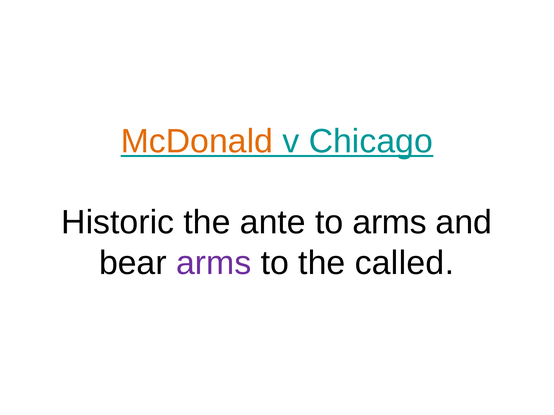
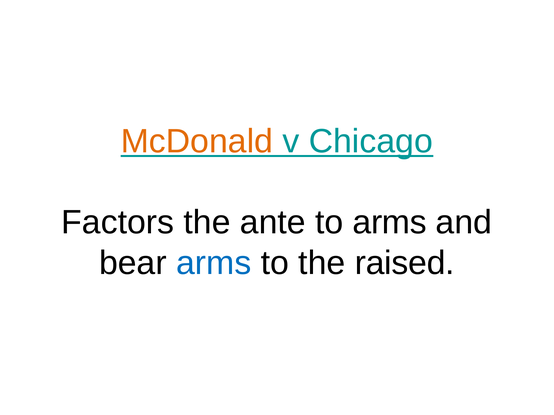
Historic: Historic -> Factors
arms at (214, 263) colour: purple -> blue
called: called -> raised
